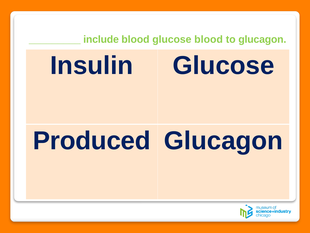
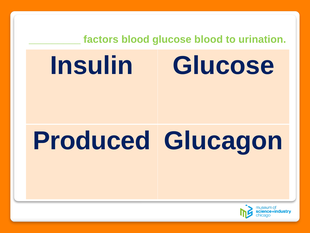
include: include -> factors
to glucagon: glucagon -> urination
